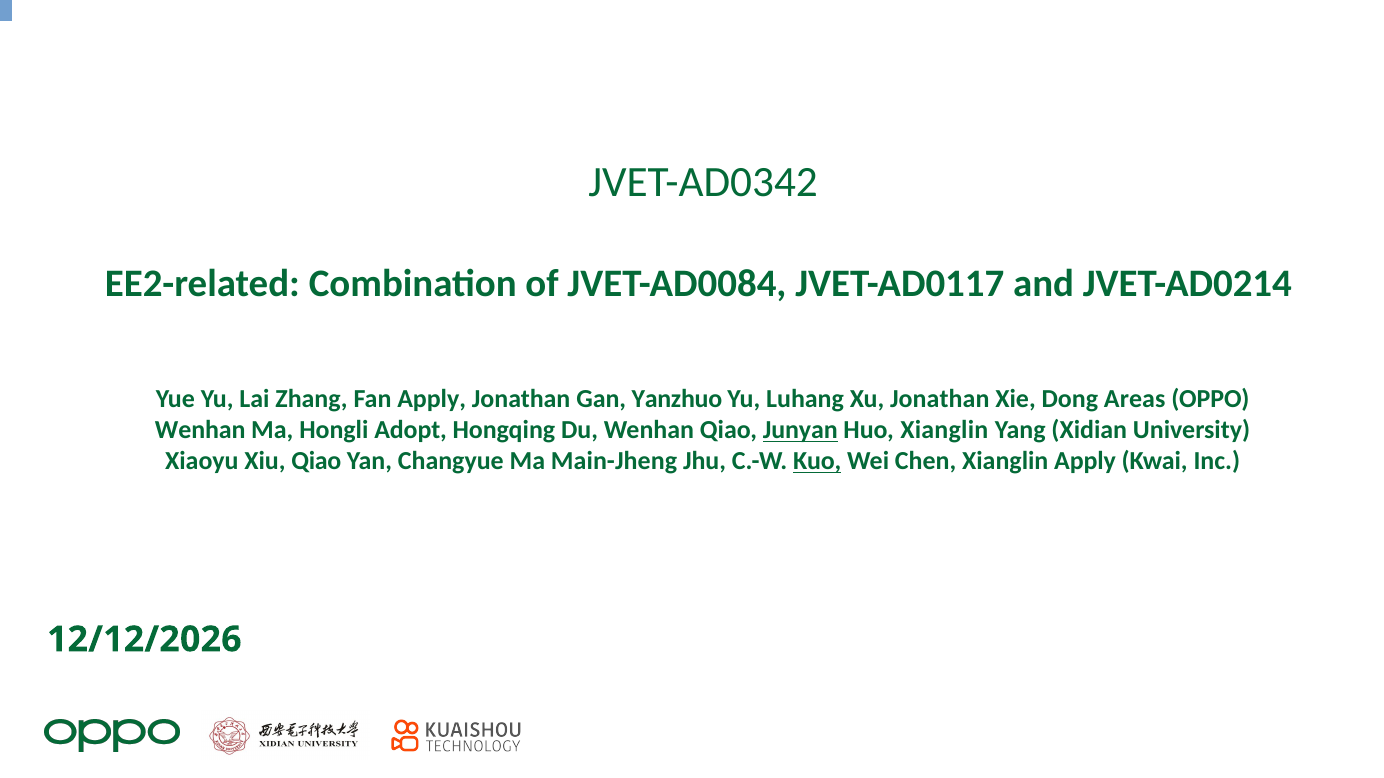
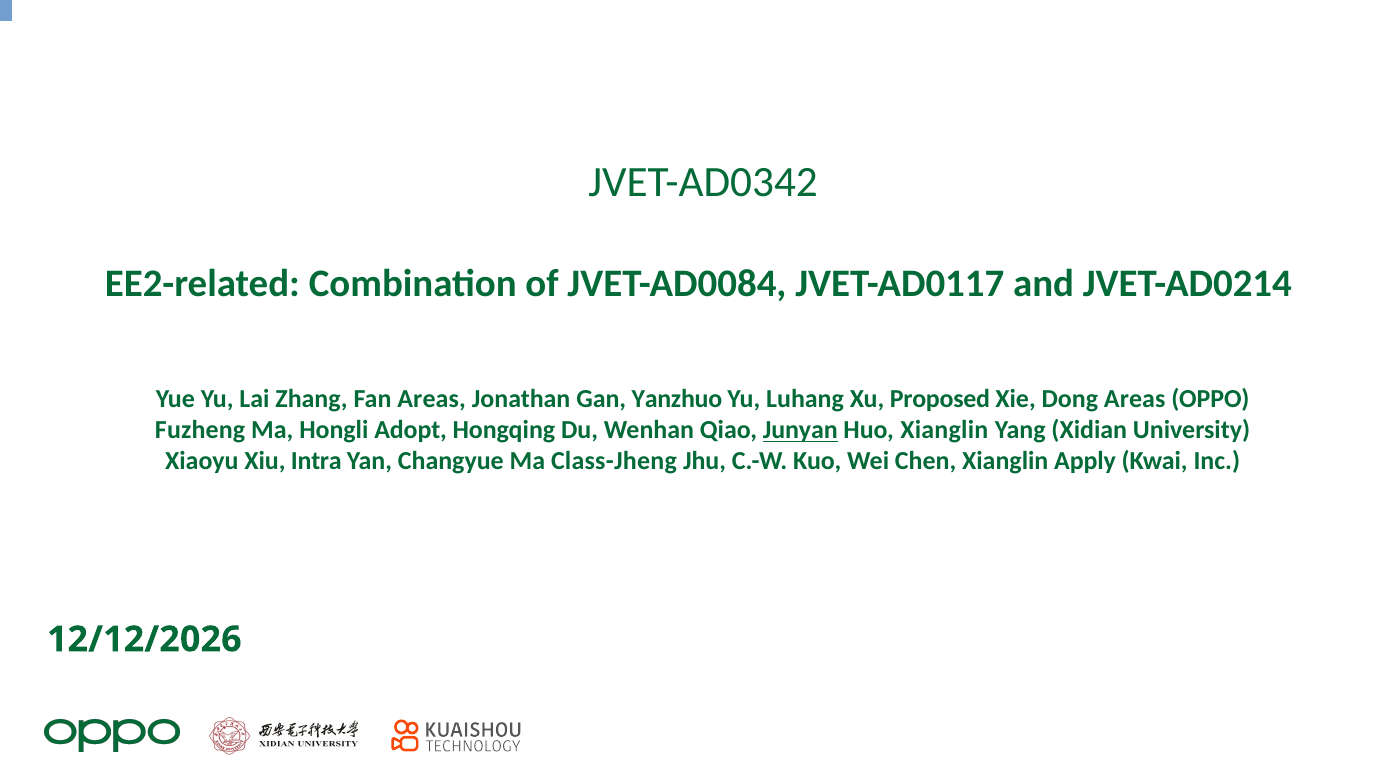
Fan Apply: Apply -> Areas
Xu Jonathan: Jonathan -> Proposed
Wenhan at (200, 430): Wenhan -> Fuzheng
Xiu Qiao: Qiao -> Intra
Main-Jheng: Main-Jheng -> Class-Jheng
Kuo underline: present -> none
